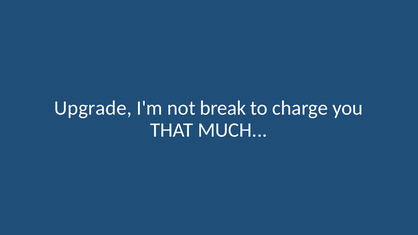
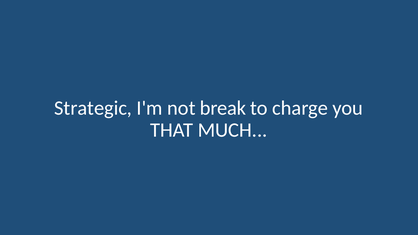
Upgrade: Upgrade -> Strategic
